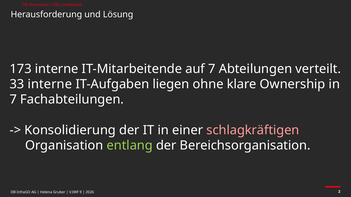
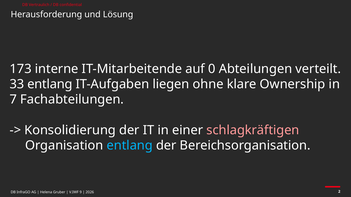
auf 7: 7 -> 0
33 interne: interne -> entlang
entlang at (130, 146) colour: light green -> light blue
